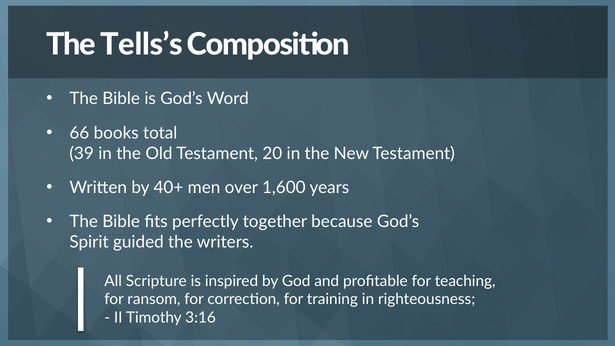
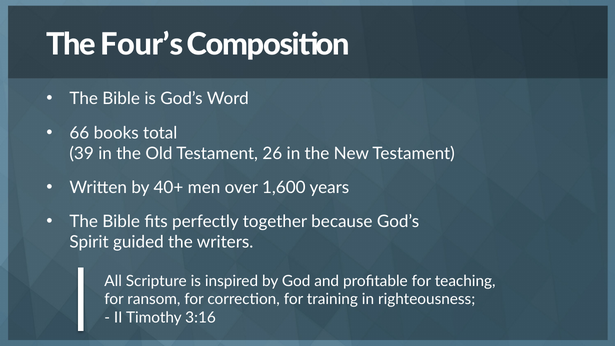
Tells’s: Tells’s -> Four’s
20: 20 -> 26
